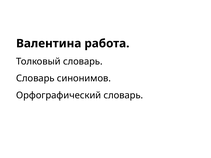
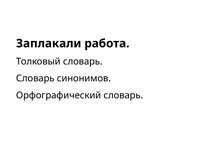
Валентина: Валентина -> Заплакали
